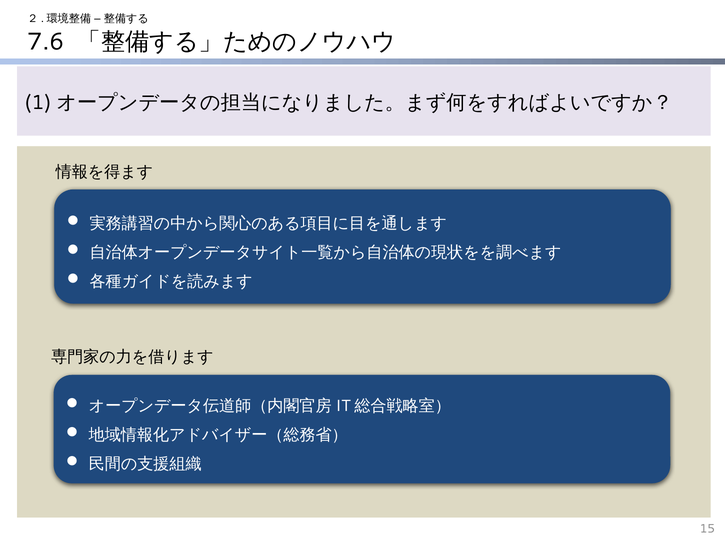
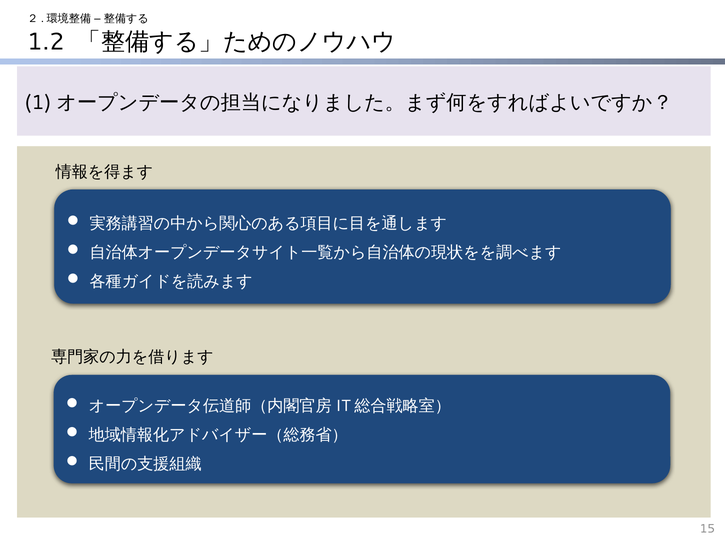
7.6: 7.6 -> 1.2
